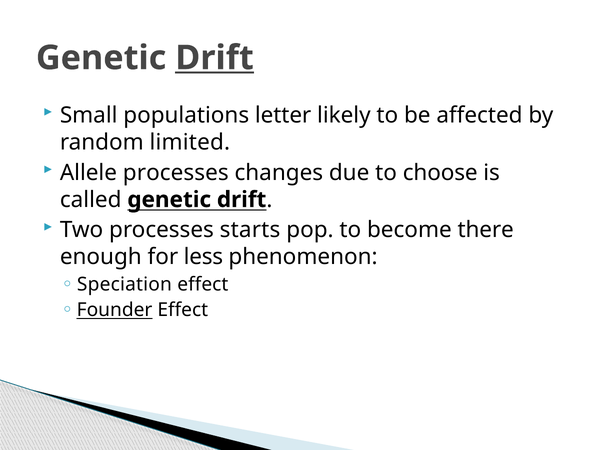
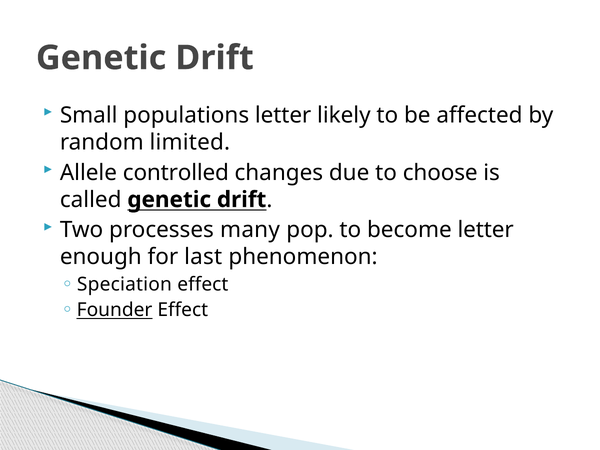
Drift at (215, 58) underline: present -> none
Allele processes: processes -> controlled
starts: starts -> many
become there: there -> letter
less: less -> last
